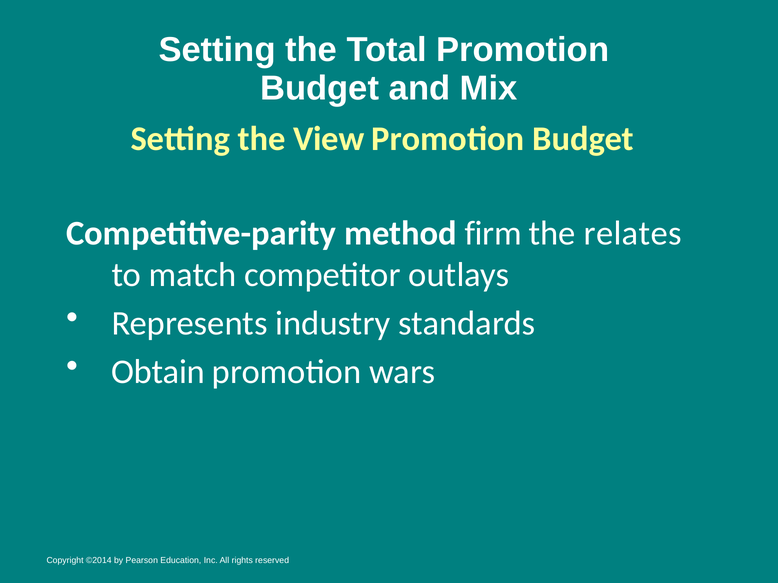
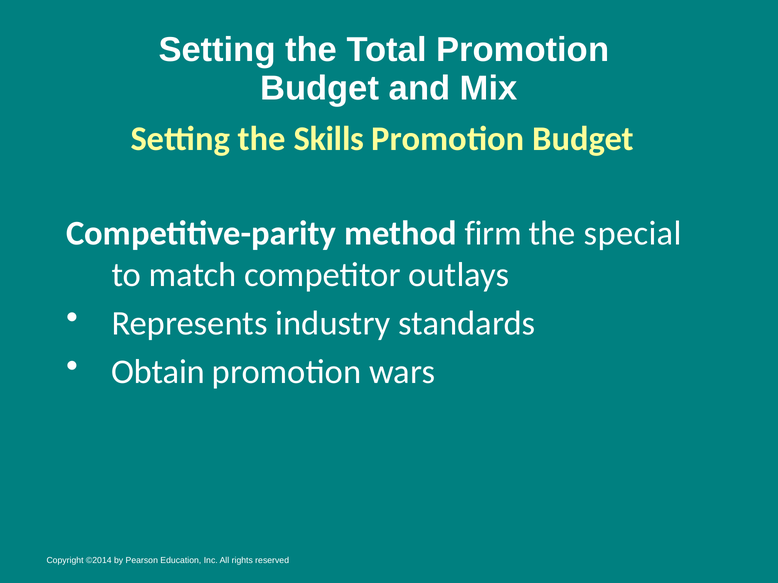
View: View -> Skills
relates: relates -> special
